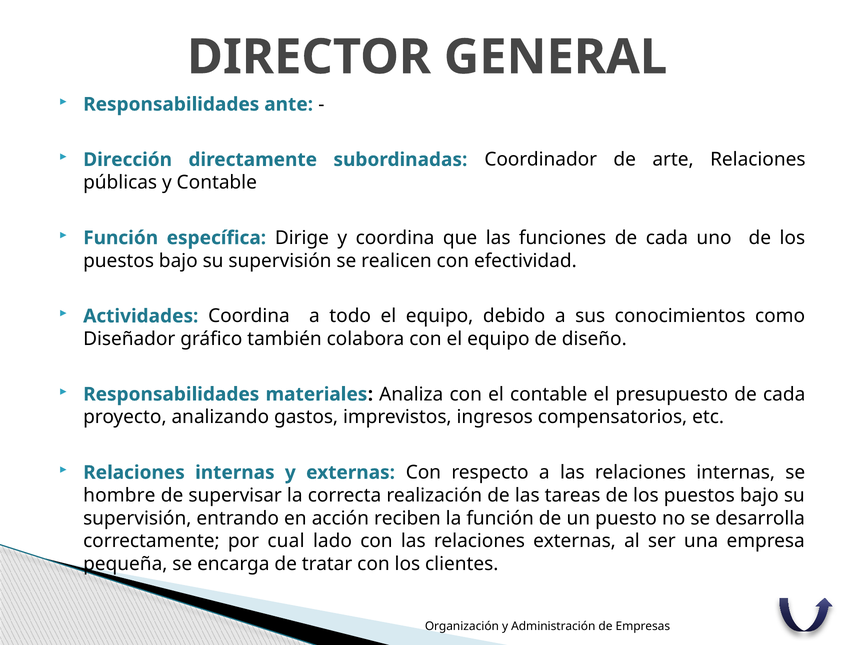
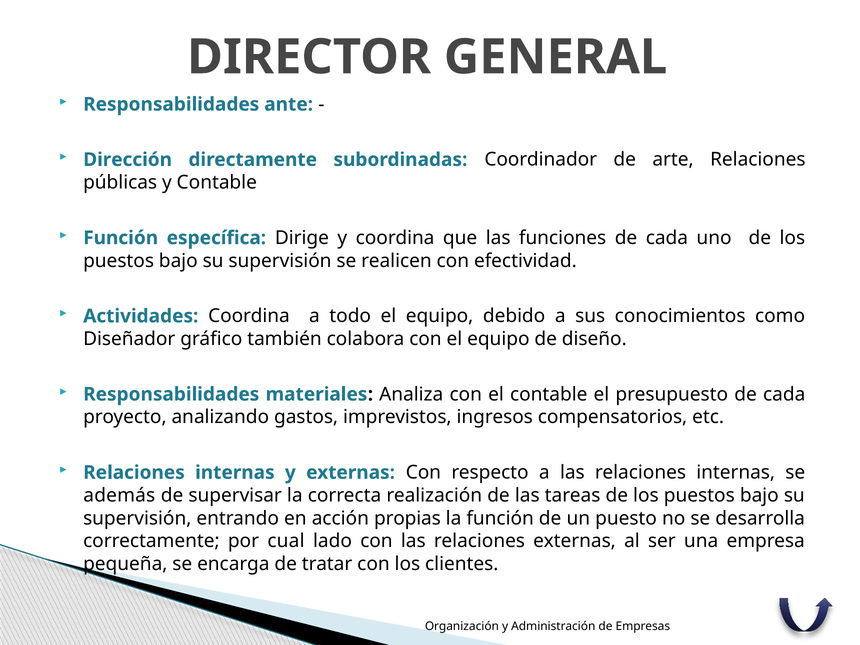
hombre: hombre -> además
reciben: reciben -> propias
